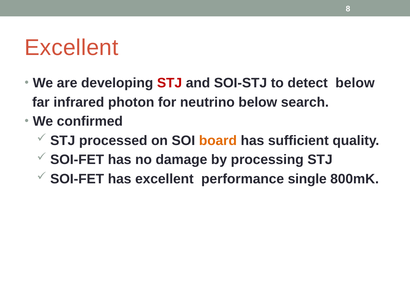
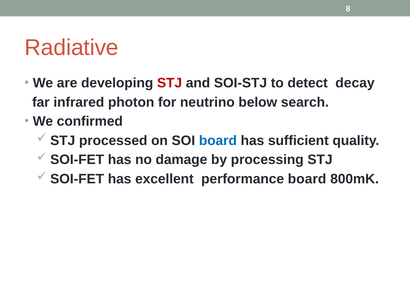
Excellent at (71, 48): Excellent -> Radiative
detect below: below -> decay
board at (218, 140) colour: orange -> blue
performance single: single -> board
